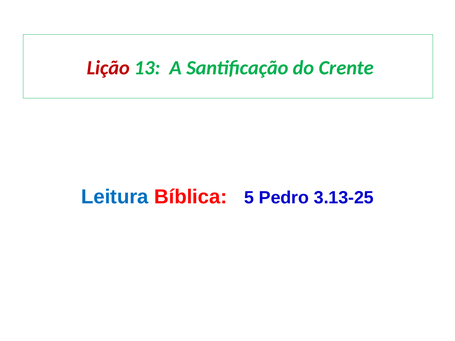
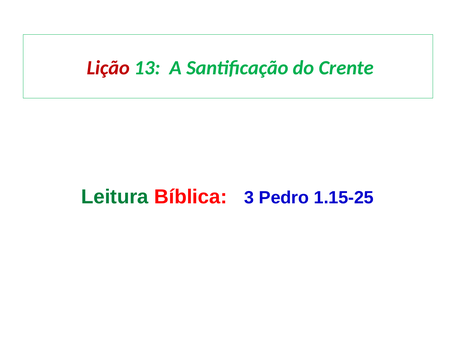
Leitura colour: blue -> green
5: 5 -> 3
3.13-25: 3.13-25 -> 1.15-25
